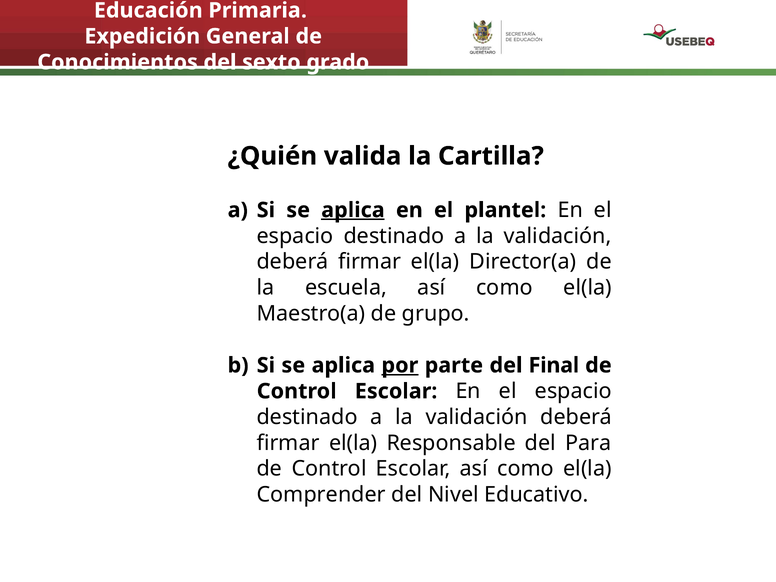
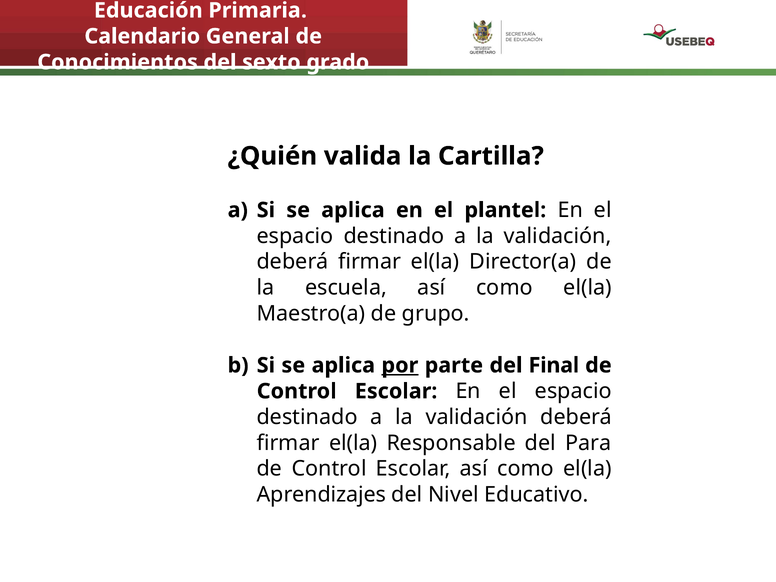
Expedición: Expedición -> Calendario
aplica at (353, 210) underline: present -> none
Comprender: Comprender -> Aprendizajes
